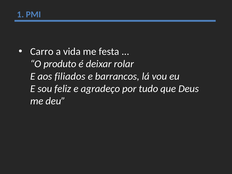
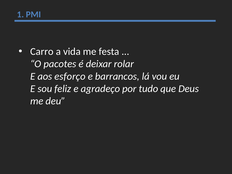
produto: produto -> pacotes
filiados: filiados -> esforço
